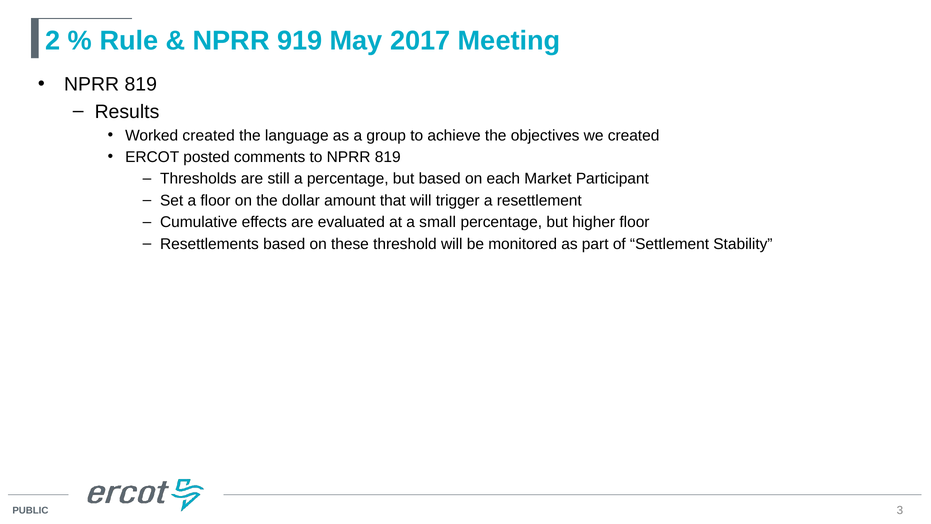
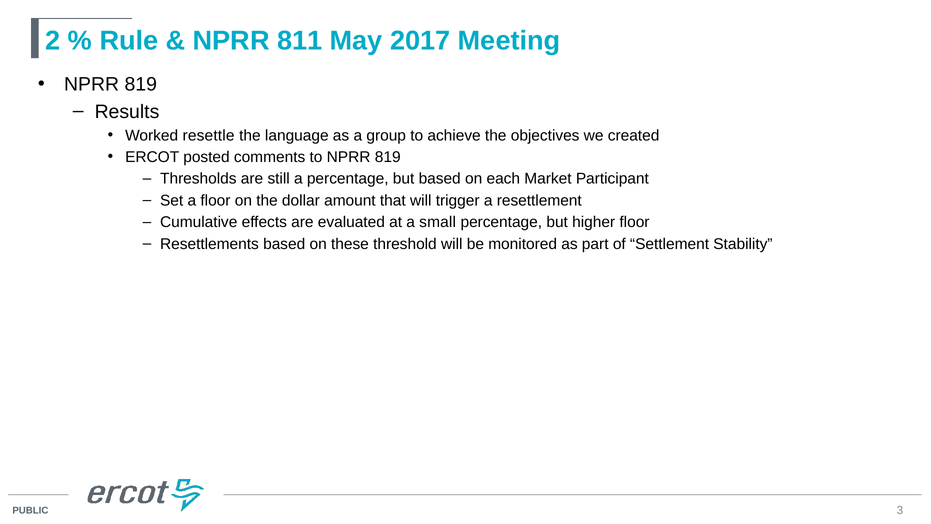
919: 919 -> 811
Worked created: created -> resettle
